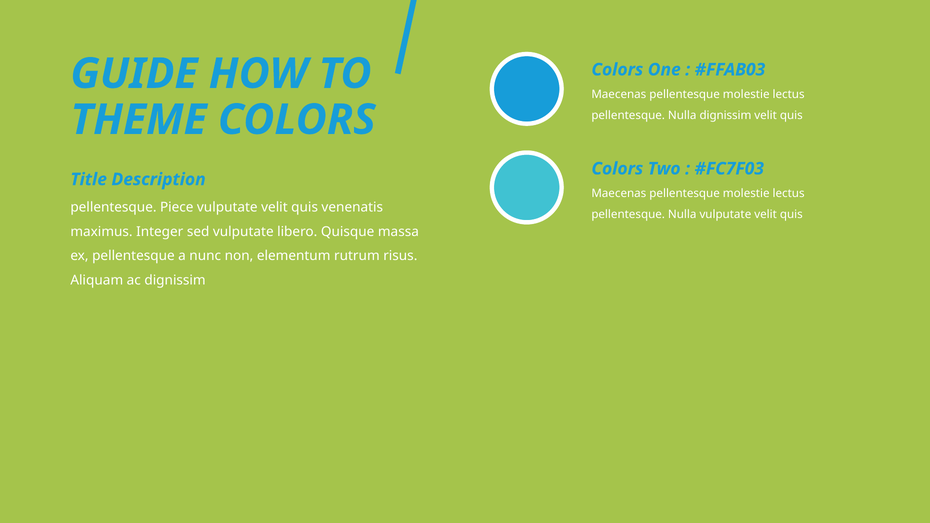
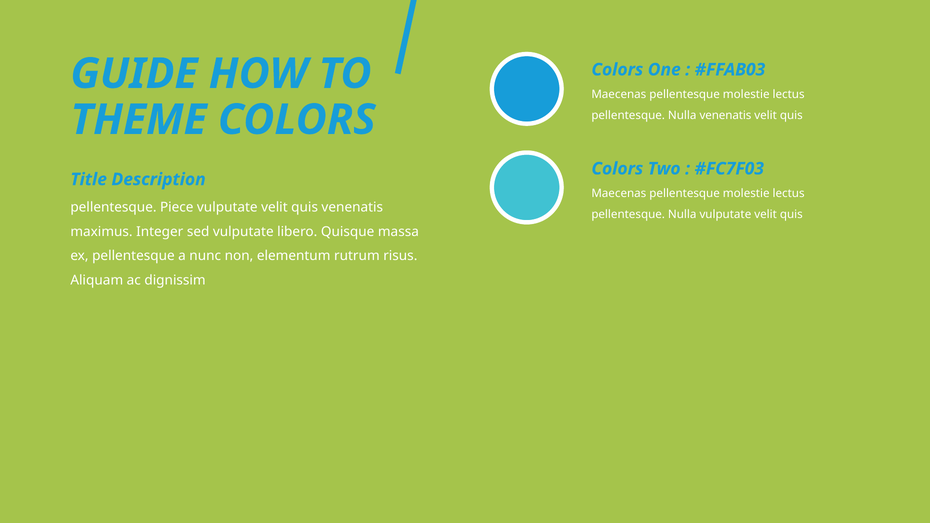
Nulla dignissim: dignissim -> venenatis
